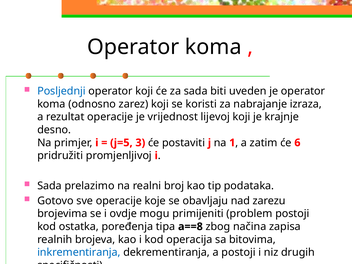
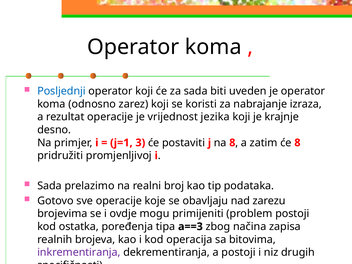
lijevoj: lijevoj -> jezika
j=5: j=5 -> j=1
na 1: 1 -> 8
će 6: 6 -> 8
a==8: a==8 -> a==3
inkrementiranja colour: blue -> purple
